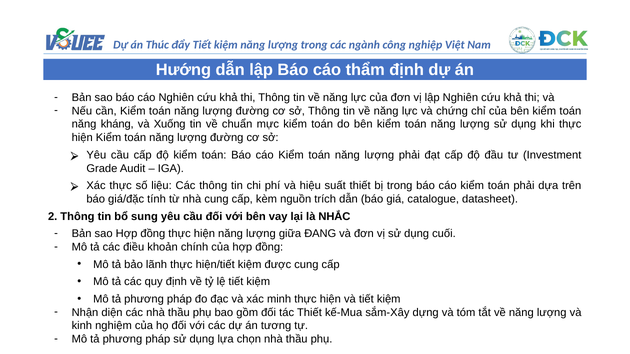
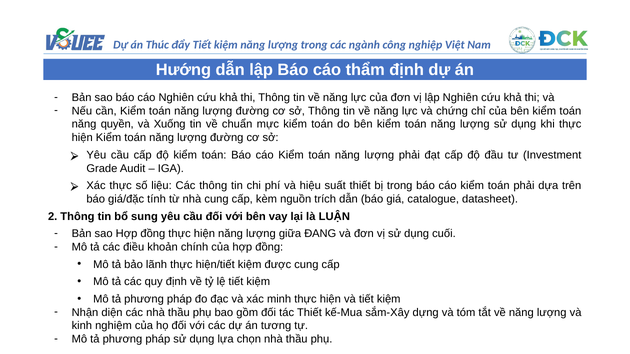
kháng: kháng -> quyền
NHẮC: NHẮC -> LUẬN
